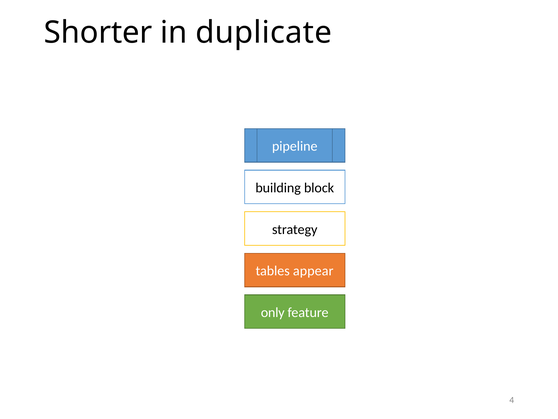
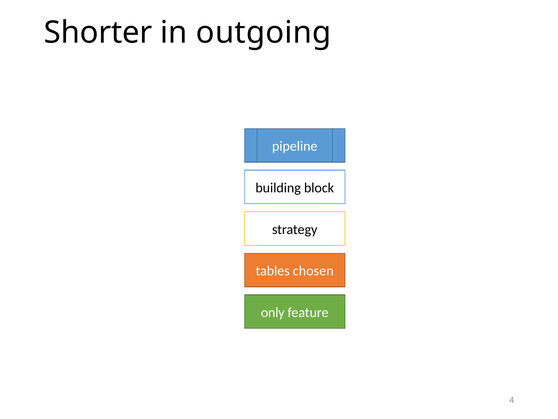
duplicate: duplicate -> outgoing
appear: appear -> chosen
